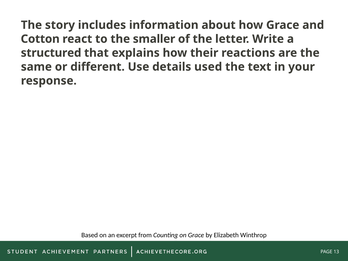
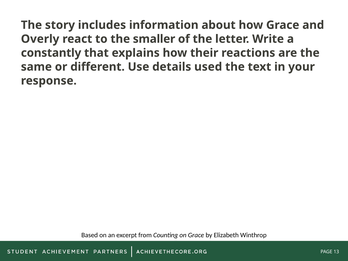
Cotton: Cotton -> Overly
structured: structured -> constantly
